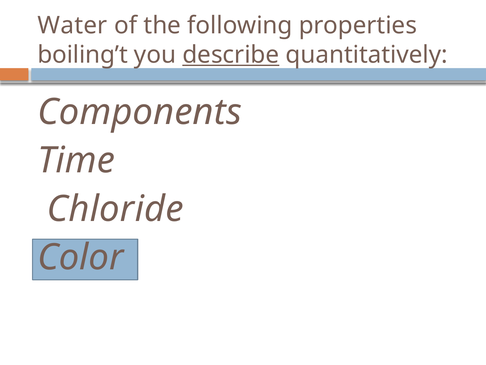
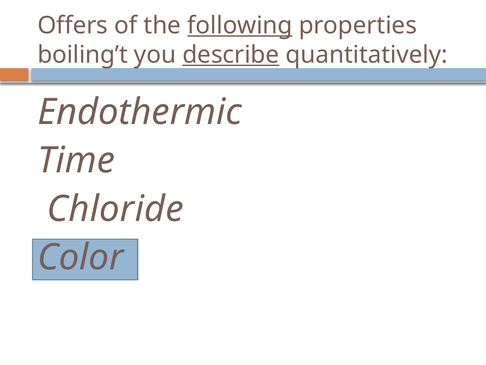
Water: Water -> Offers
following underline: none -> present
Components: Components -> Endothermic
